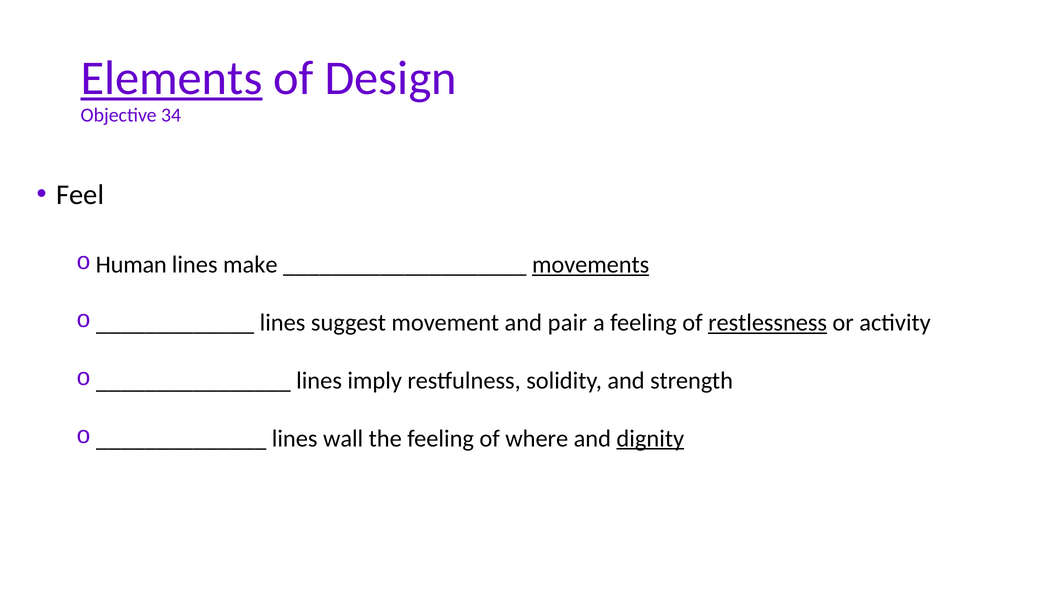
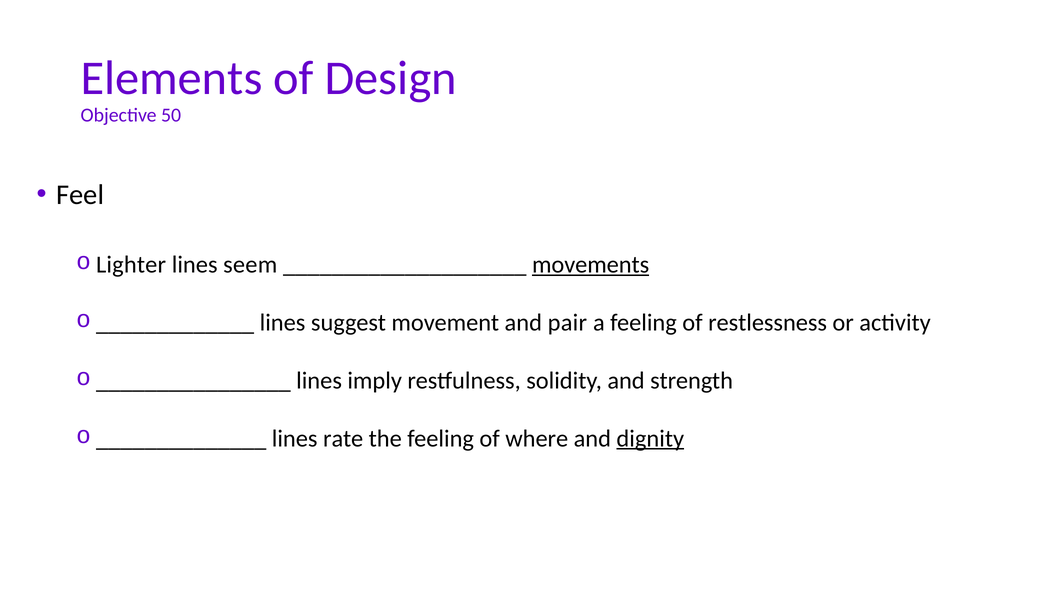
Elements underline: present -> none
34: 34 -> 50
Human: Human -> Lighter
make: make -> seem
restlessness underline: present -> none
wall: wall -> rate
